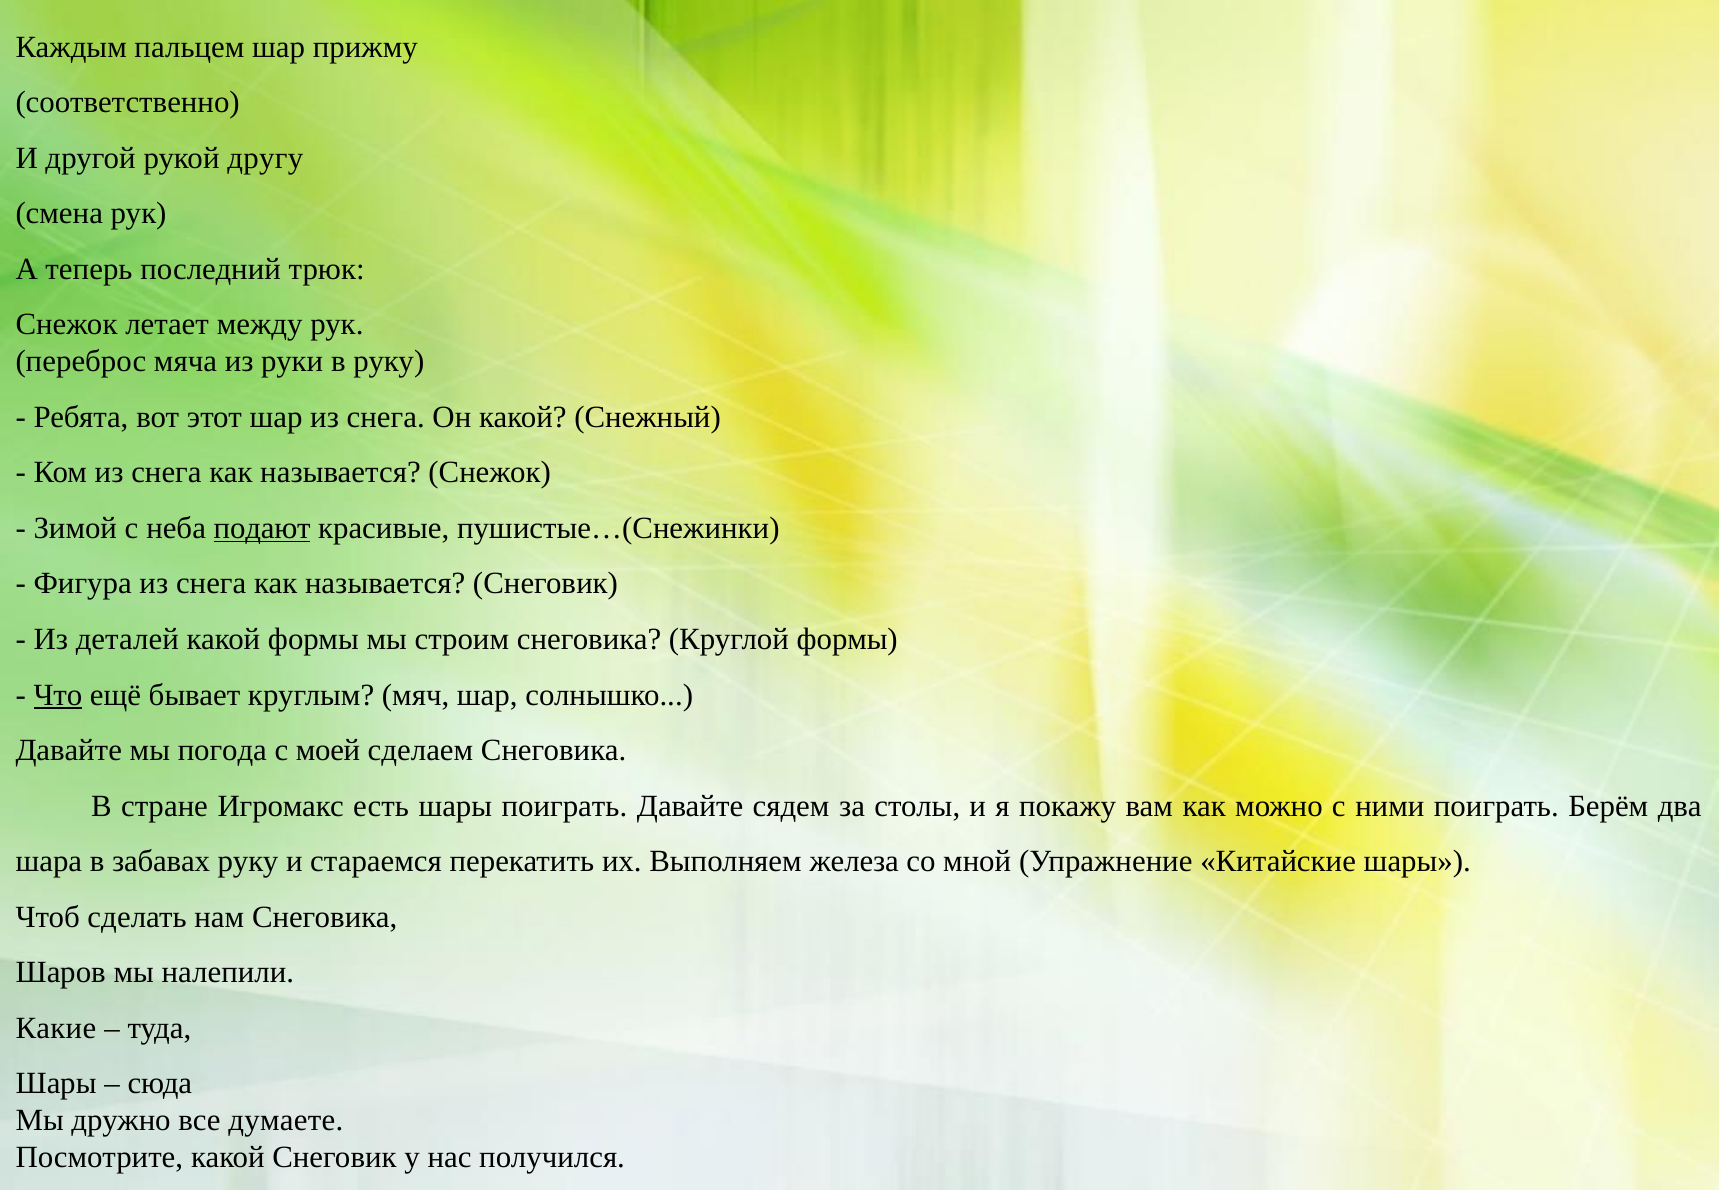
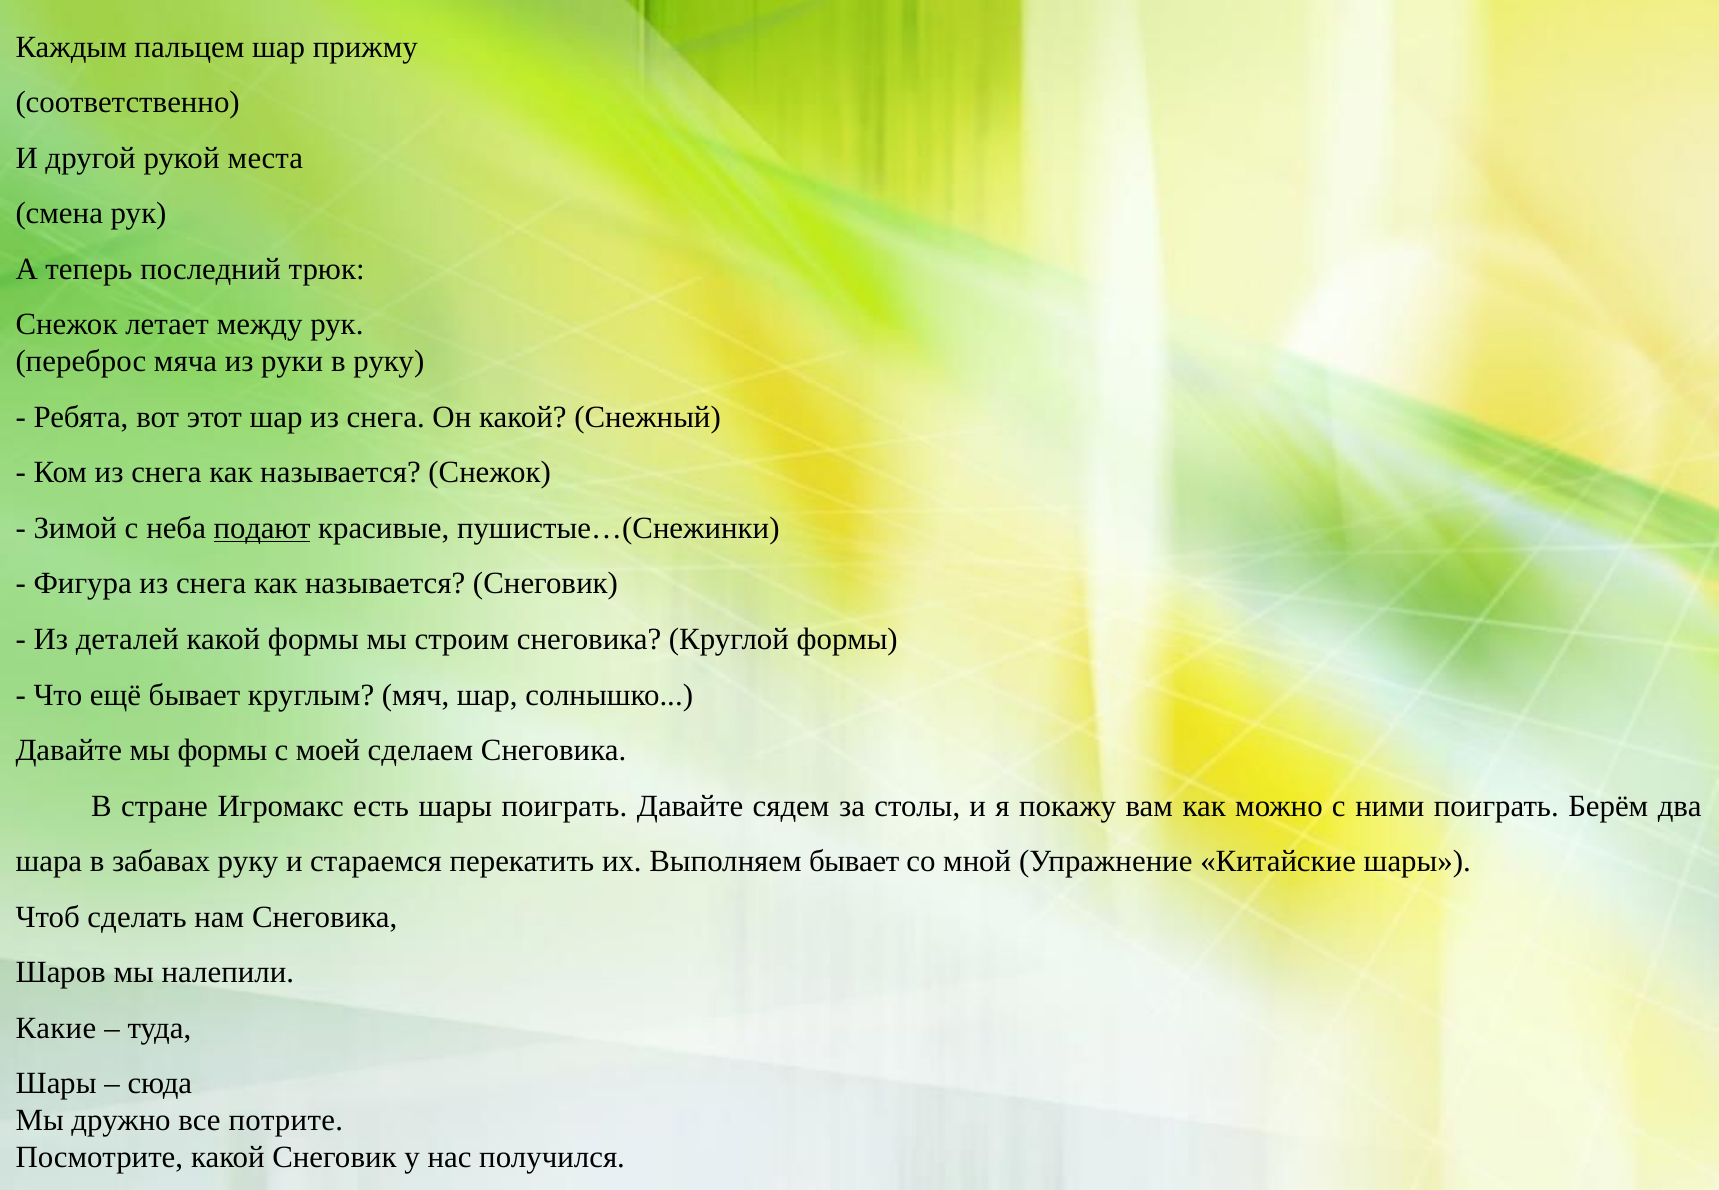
другу: другу -> места
Что underline: present -> none
мы погода: погода -> формы
Выполняем железа: железа -> бывает
думаете: думаете -> потрите
